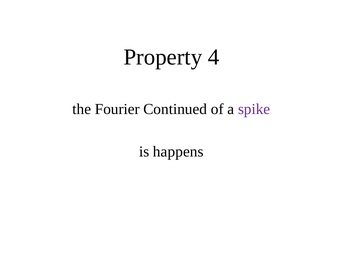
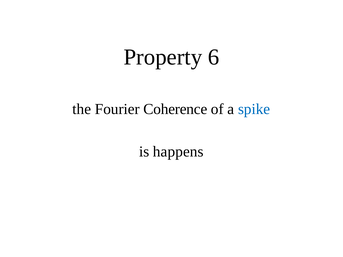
4: 4 -> 6
Continued: Continued -> Coherence
spike colour: purple -> blue
